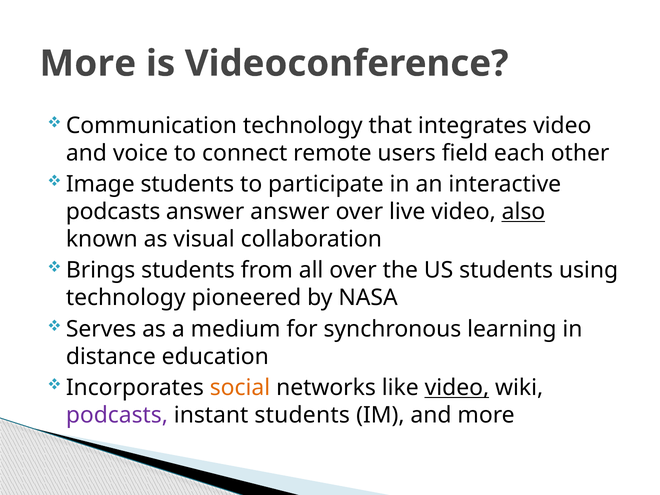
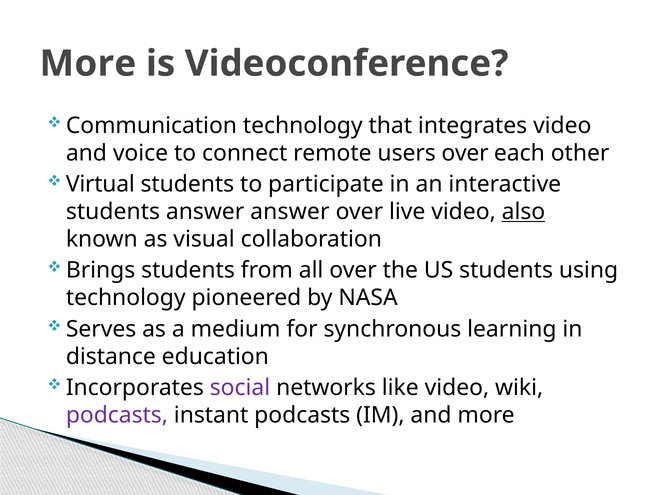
users field: field -> over
Image: Image -> Virtual
podcasts at (113, 212): podcasts -> students
social colour: orange -> purple
video at (457, 388) underline: present -> none
instant students: students -> podcasts
